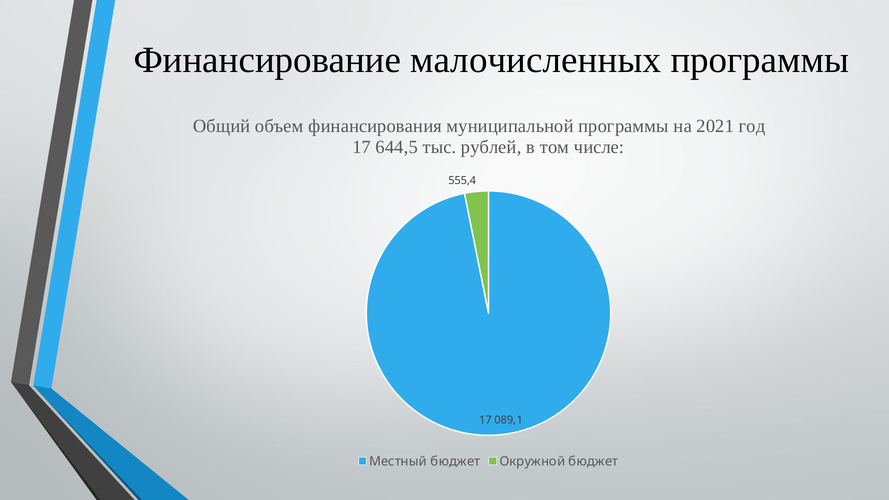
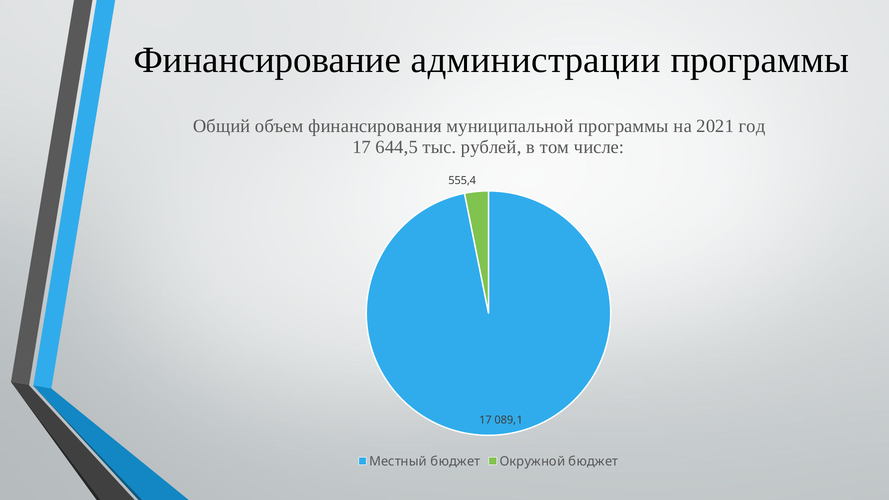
малочисленных: малочисленных -> администрации
